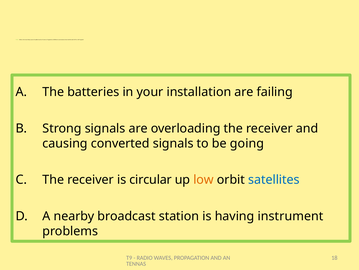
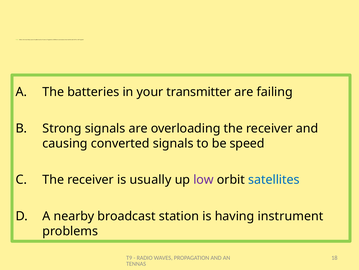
installation: installation -> transmitter
going: going -> speed
circular: circular -> usually
low colour: orange -> purple
